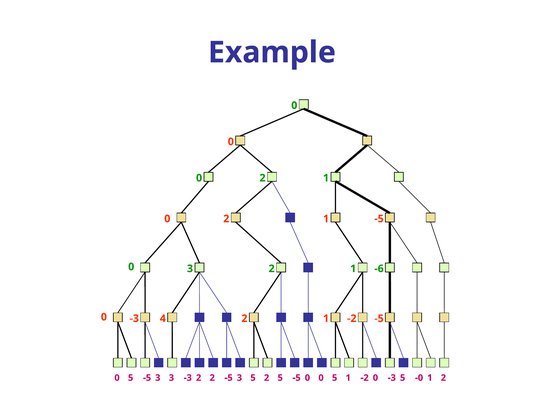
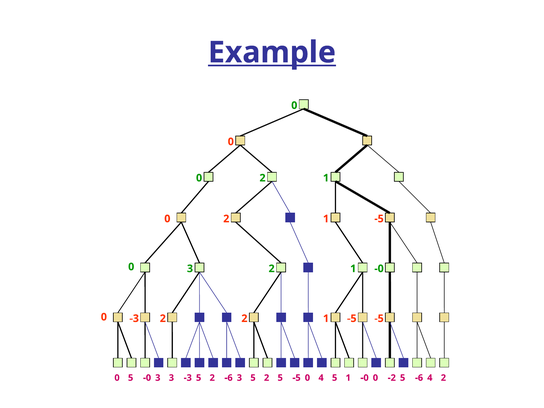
Example underline: none -> present
-6 at (379, 269): -6 -> -0
-3 4: 4 -> 2
-2 at (352, 318): -2 -> -5
0 5 -5: -5 -> -0
-3 2: 2 -> 5
-5 at (229, 378): -5 -> -6
0 at (321, 378): 0 -> 4
-2 at (365, 378): -2 -> -0
3 -3: -3 -> -2
-0 at (419, 378): -0 -> -6
5 1: 1 -> 4
